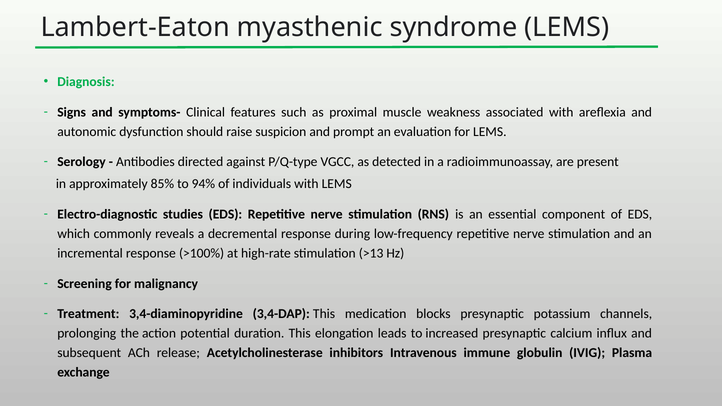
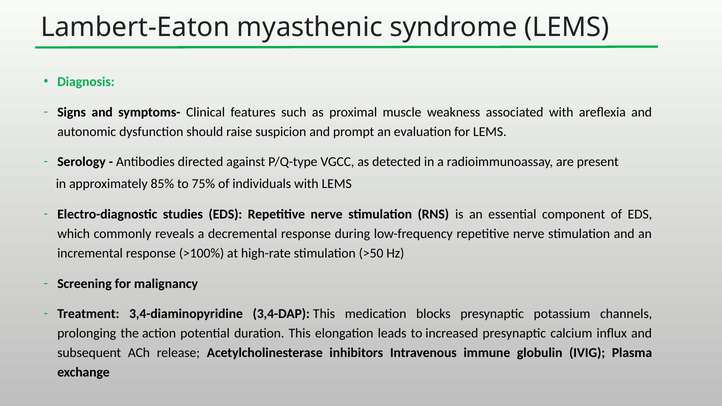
94%: 94% -> 75%
>13: >13 -> >50
